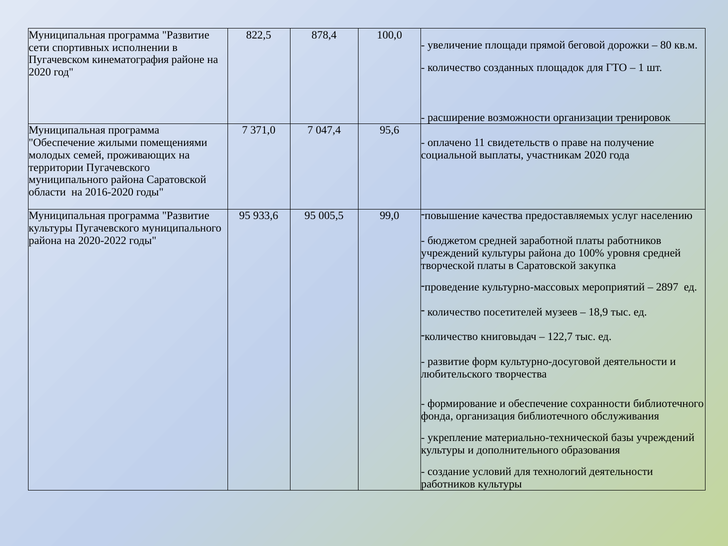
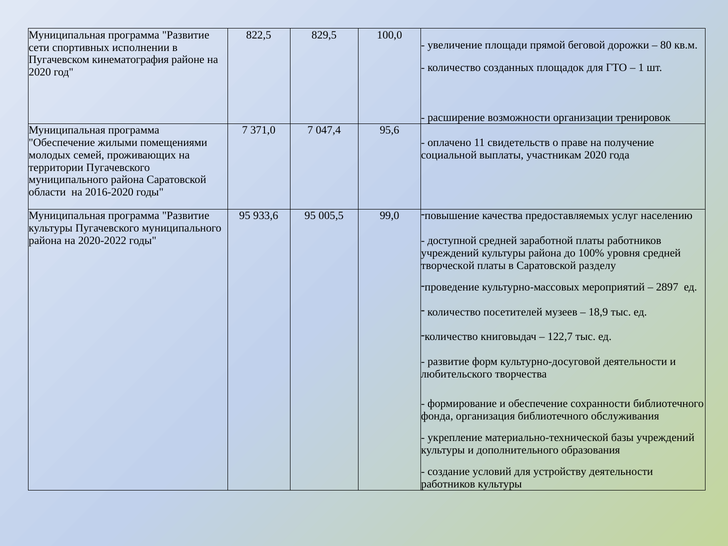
878,4: 878,4 -> 829,5
бюджетом: бюджетом -> доступной
закупка: закупка -> разделу
технологий: технологий -> устройству
